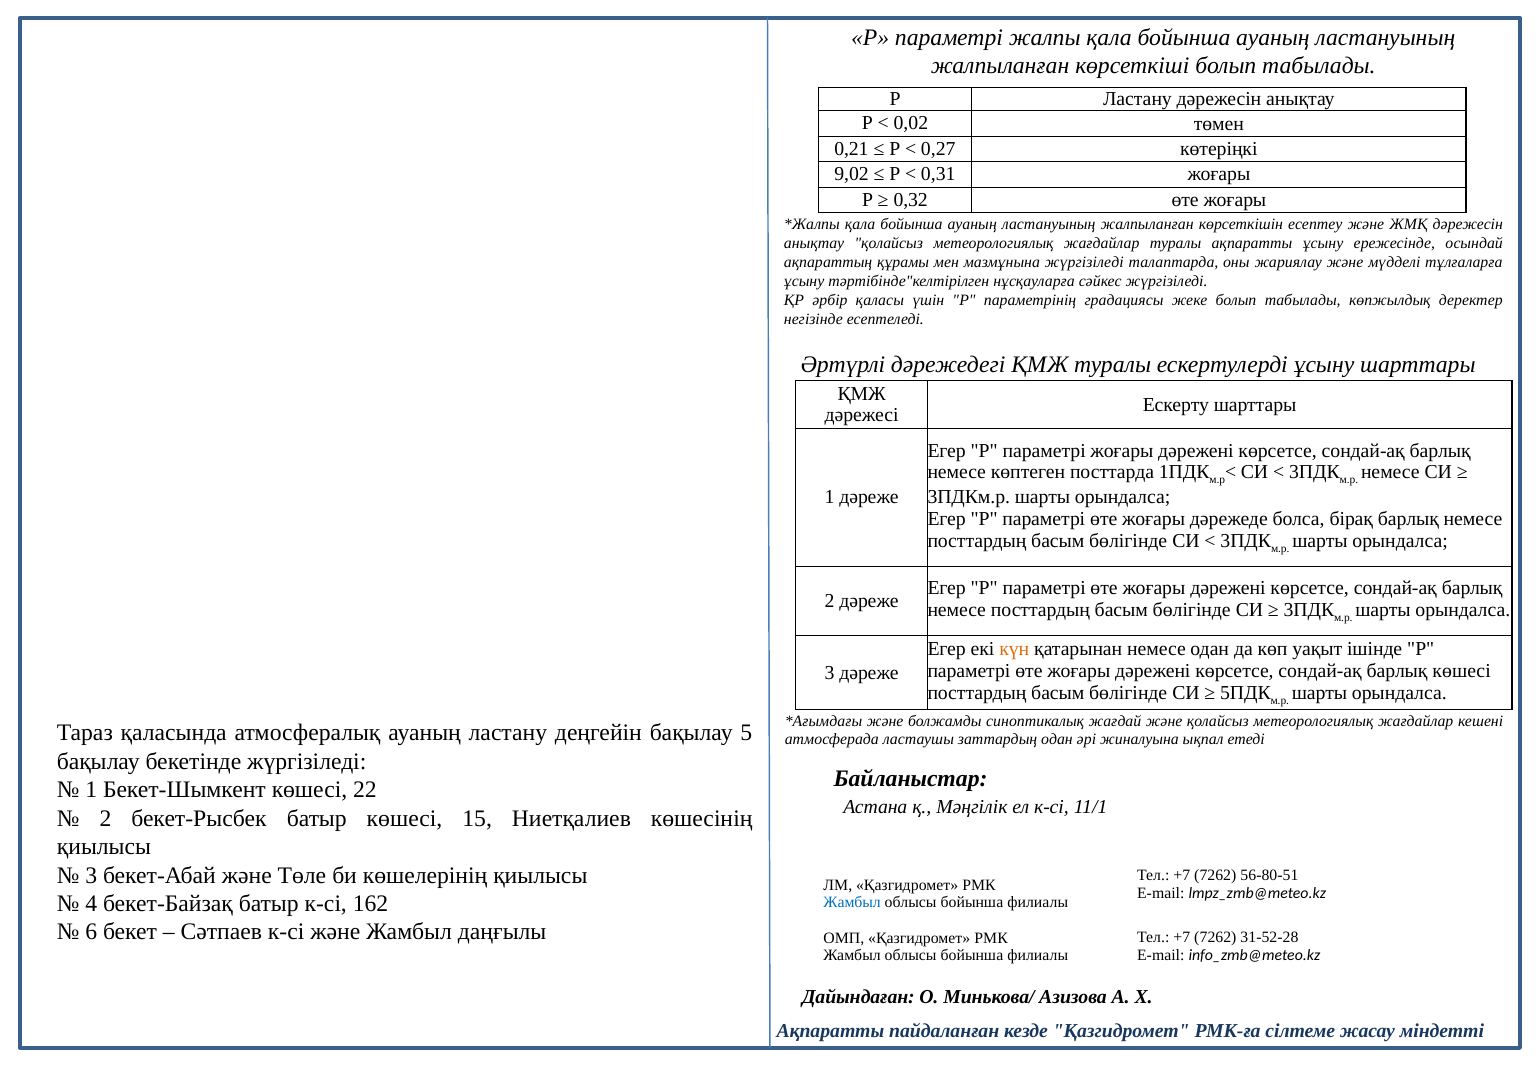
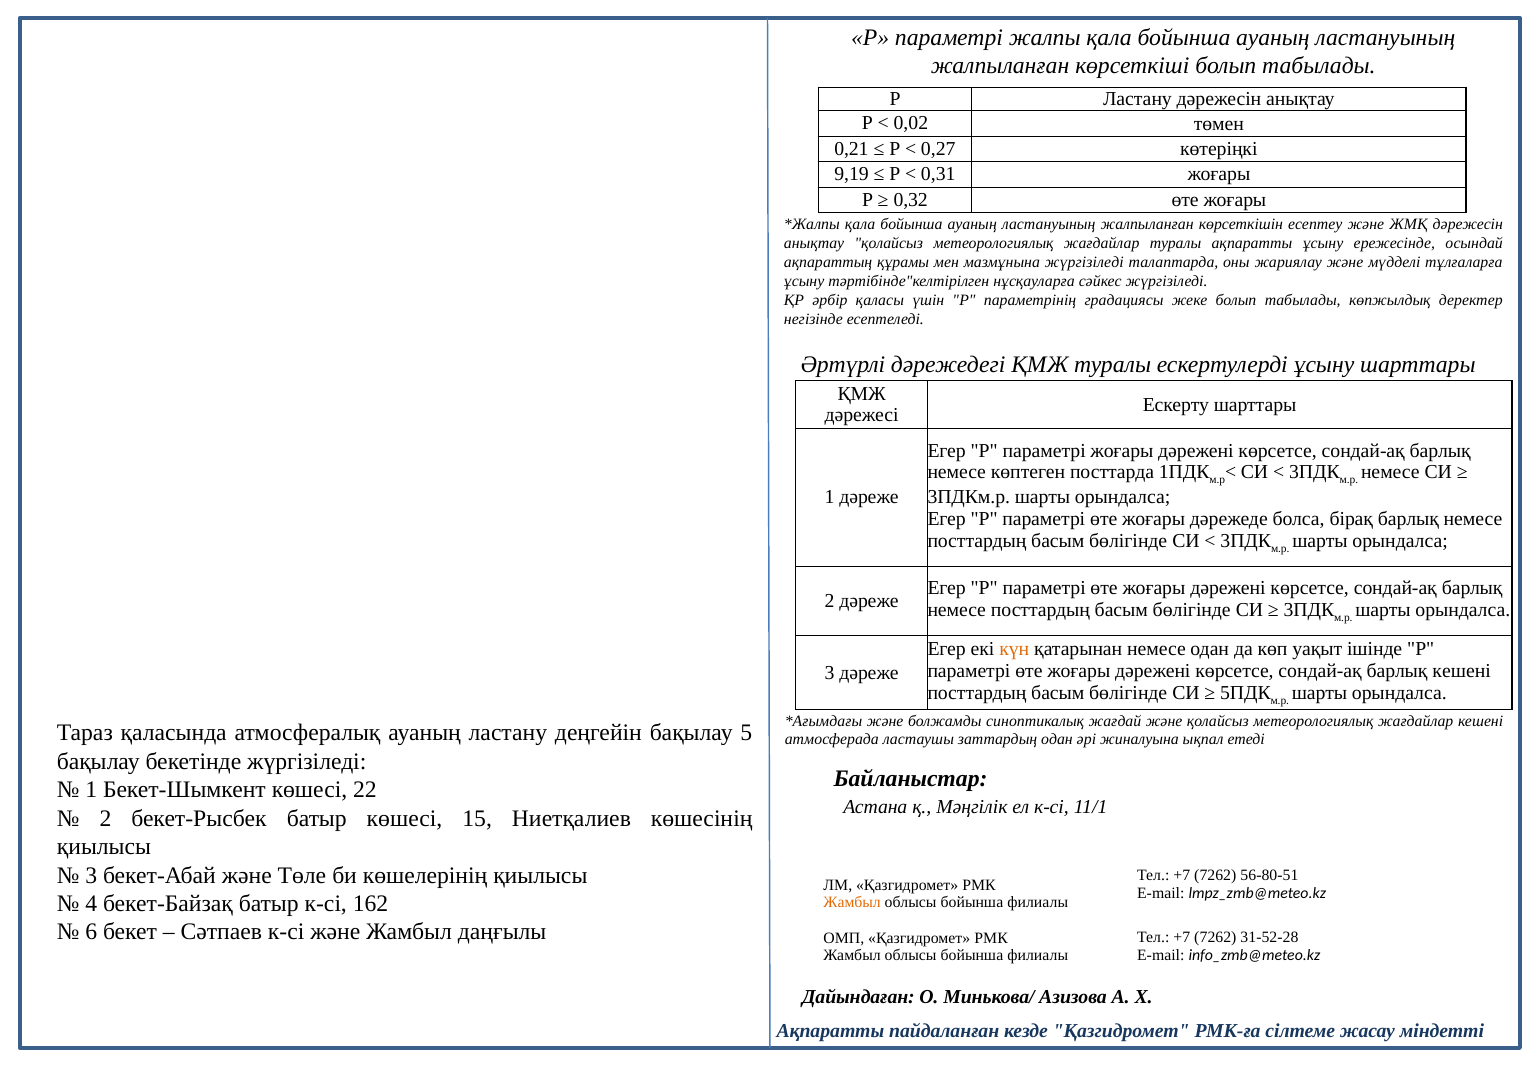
9,02: 9,02 -> 9,19
барлық көшесі: көшесі -> кешені
Жамбыл at (852, 903) colour: blue -> orange
